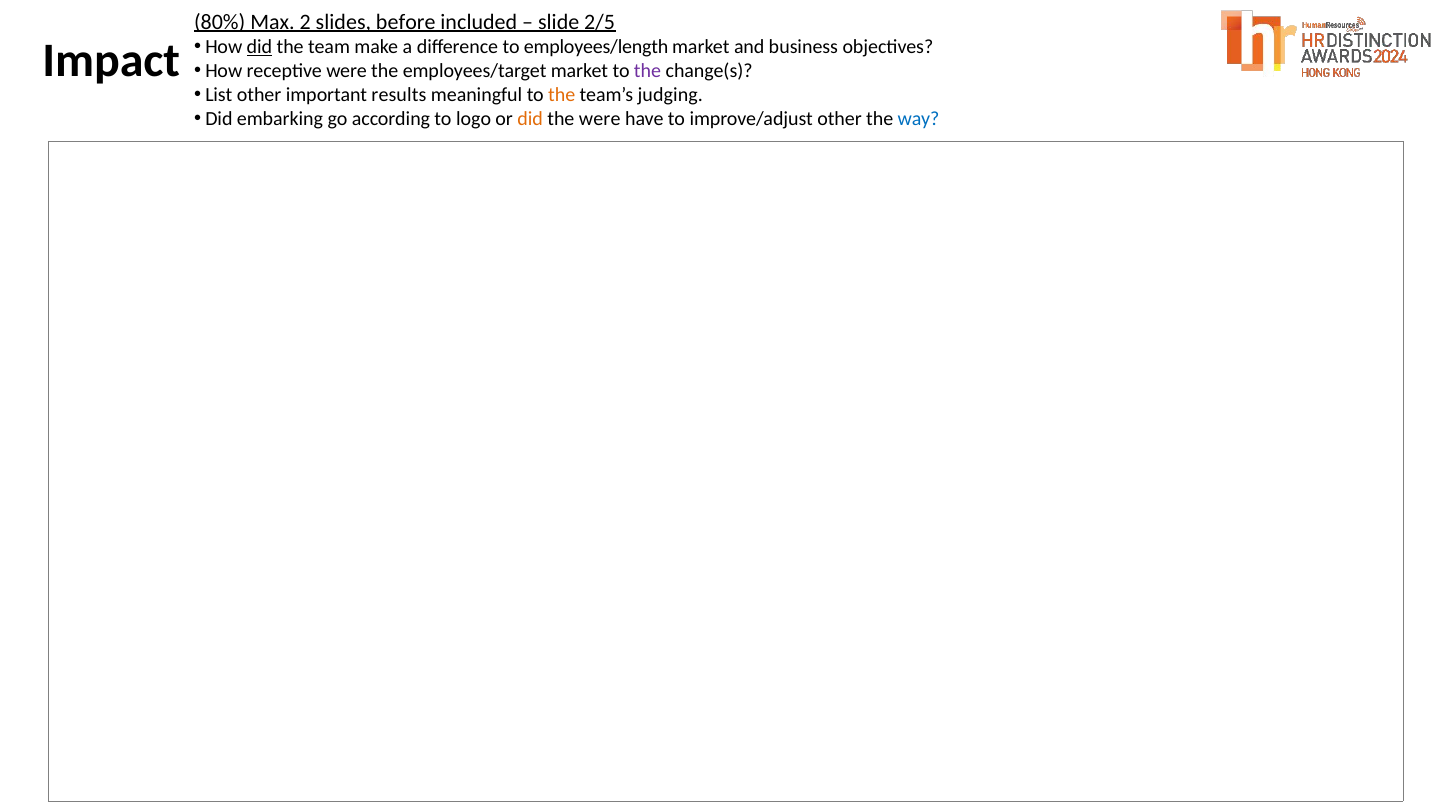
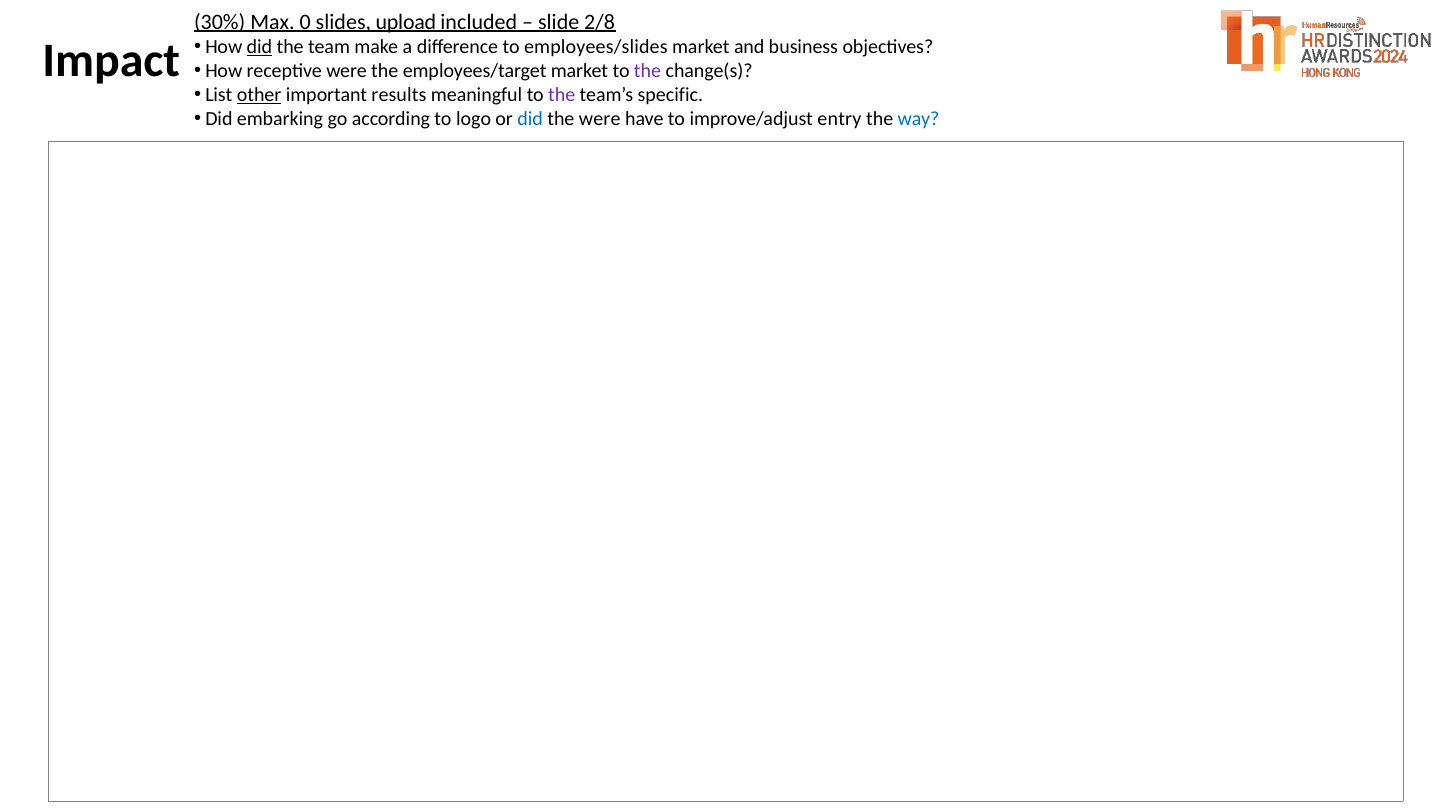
80%: 80% -> 30%
2: 2 -> 0
before: before -> upload
2/5: 2/5 -> 2/8
employees/length: employees/length -> employees/slides
other at (259, 95) underline: none -> present
the at (562, 95) colour: orange -> purple
judging: judging -> specific
did at (530, 119) colour: orange -> blue
improve/adjust other: other -> entry
